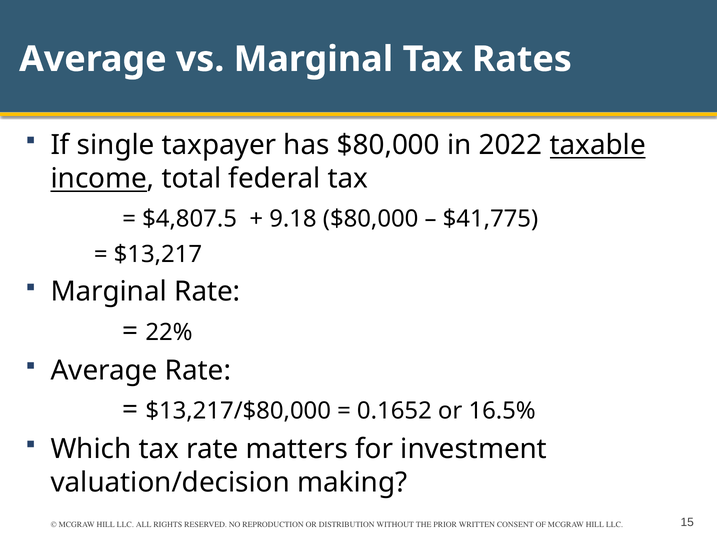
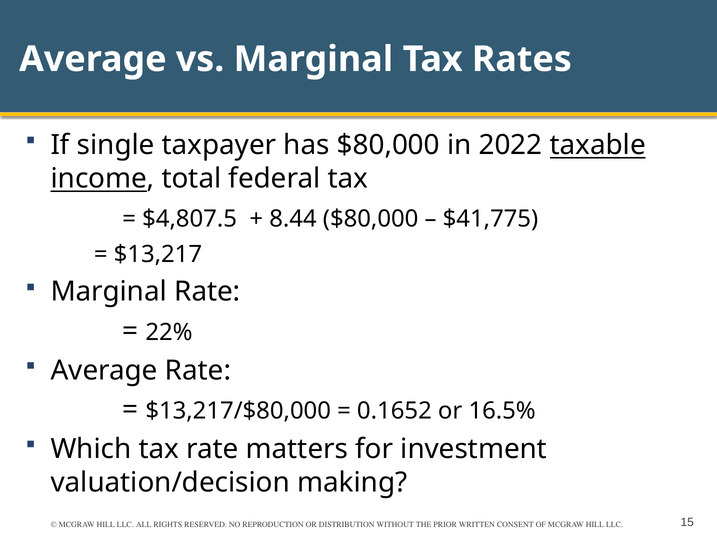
9.18: 9.18 -> 8.44
